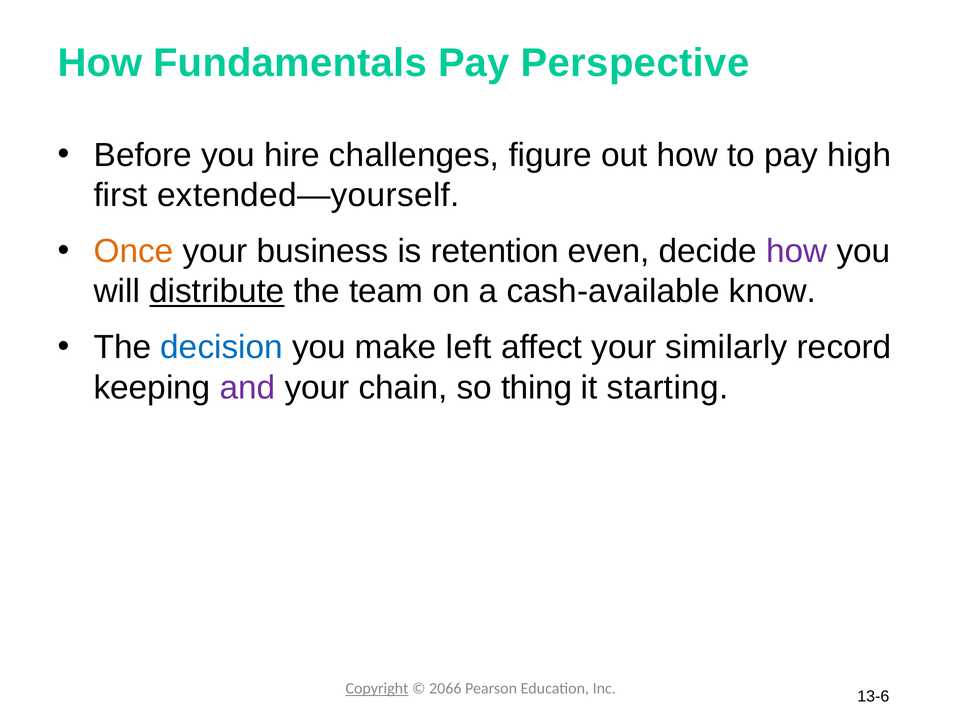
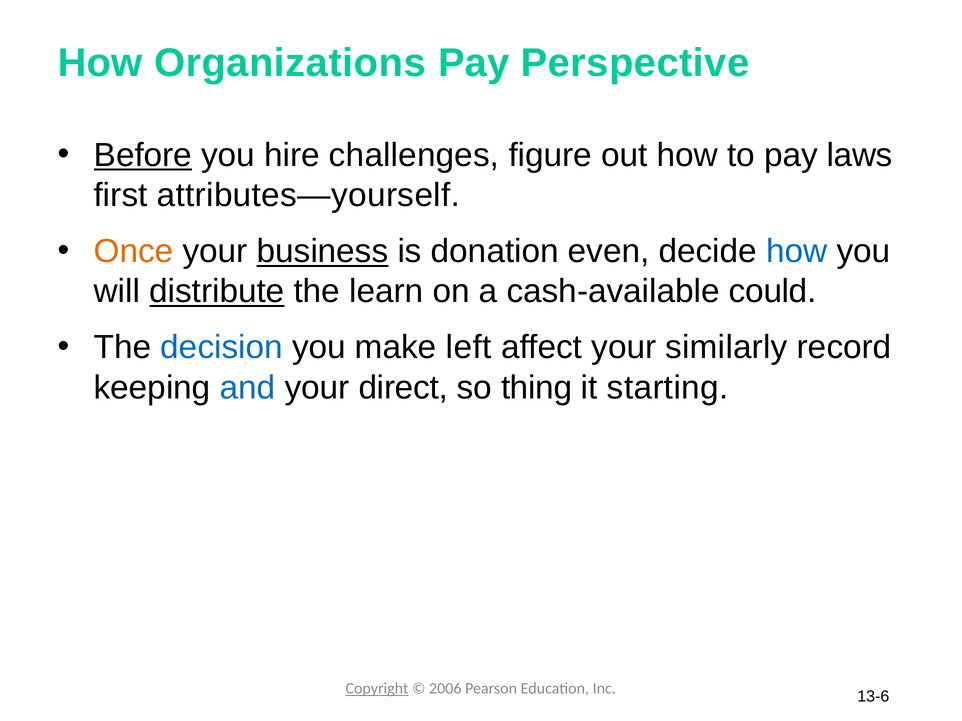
Fundamentals: Fundamentals -> Organizations
Before underline: none -> present
high: high -> laws
extended—yourself: extended—yourself -> attributes—yourself
business underline: none -> present
retention: retention -> donation
how at (797, 252) colour: purple -> blue
team: team -> learn
know: know -> could
and colour: purple -> blue
chain: chain -> direct
2066: 2066 -> 2006
